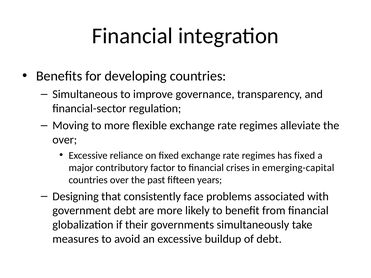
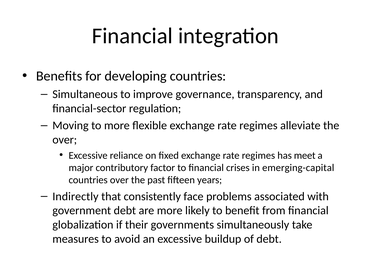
has fixed: fixed -> meet
Designing: Designing -> Indirectly
